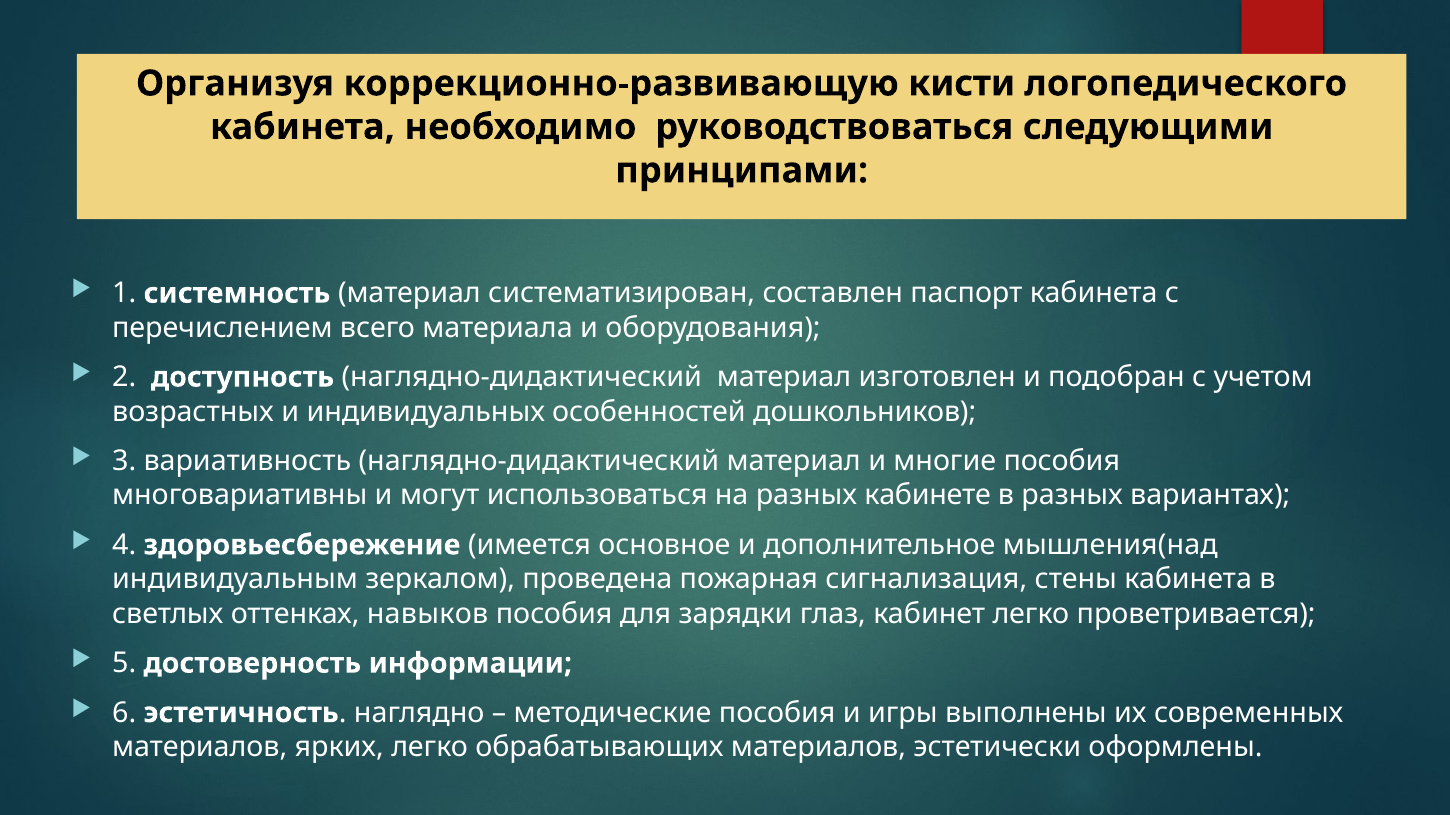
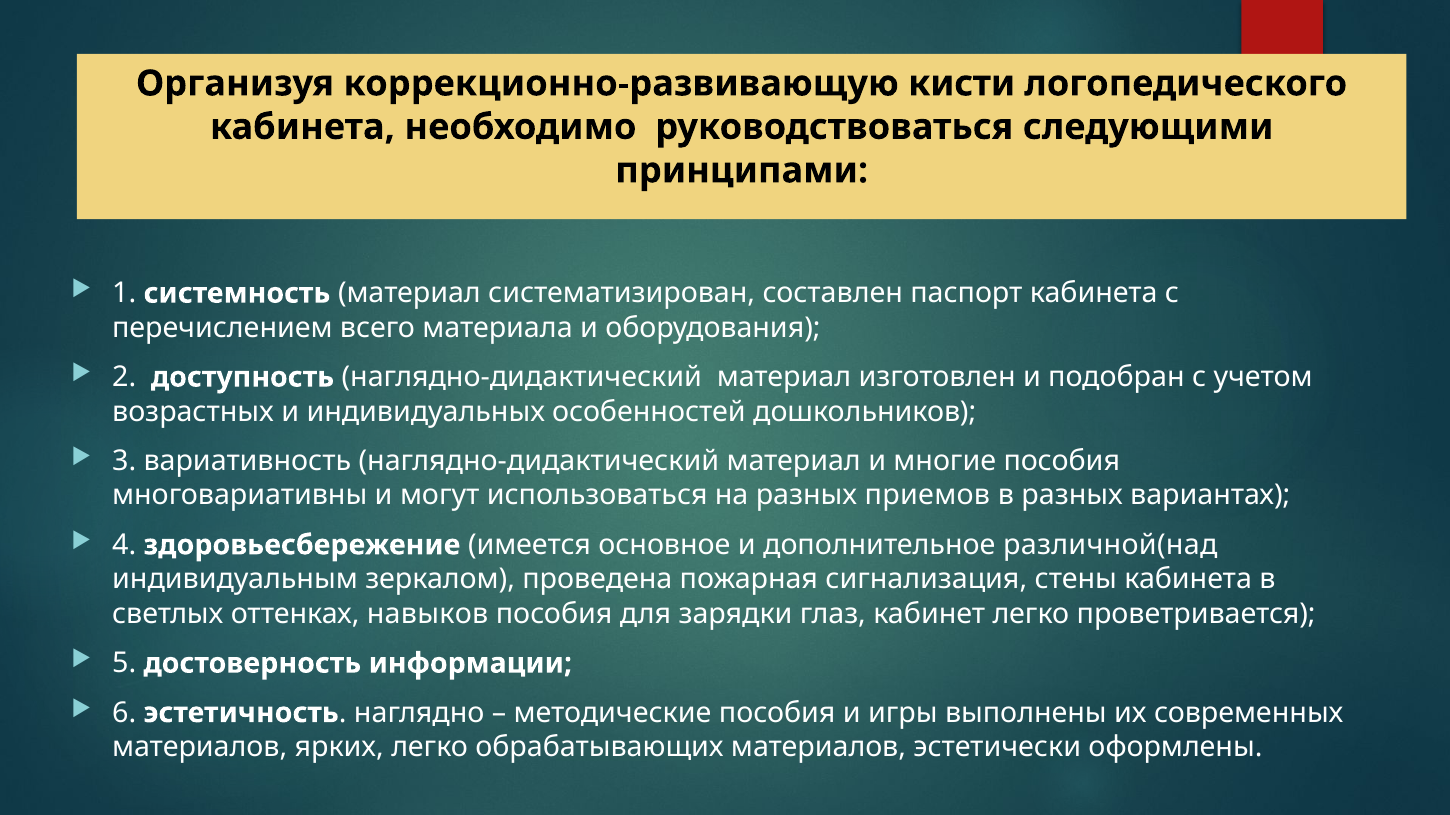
кабинете: кабинете -> приемов
мышления(над: мышления(над -> различной(над
